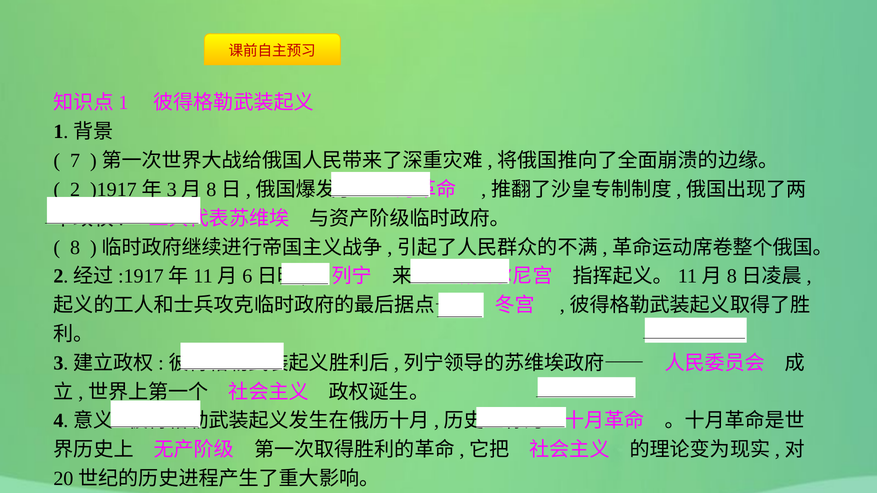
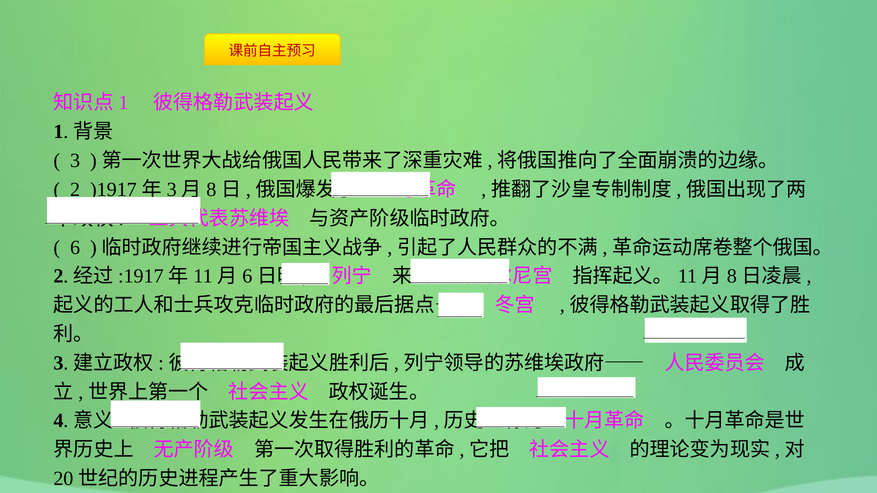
7: 7 -> 3
8: 8 -> 6
